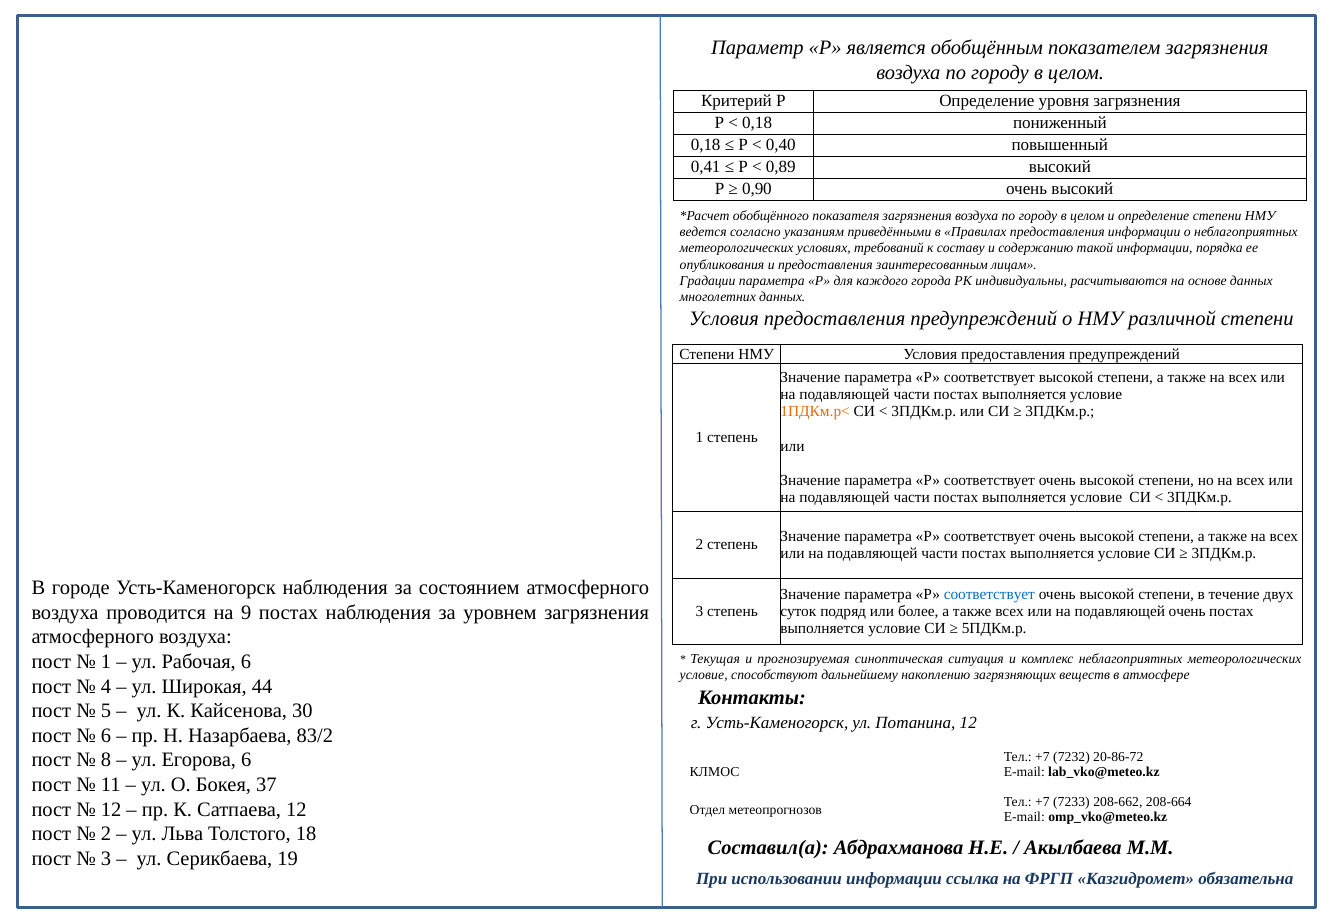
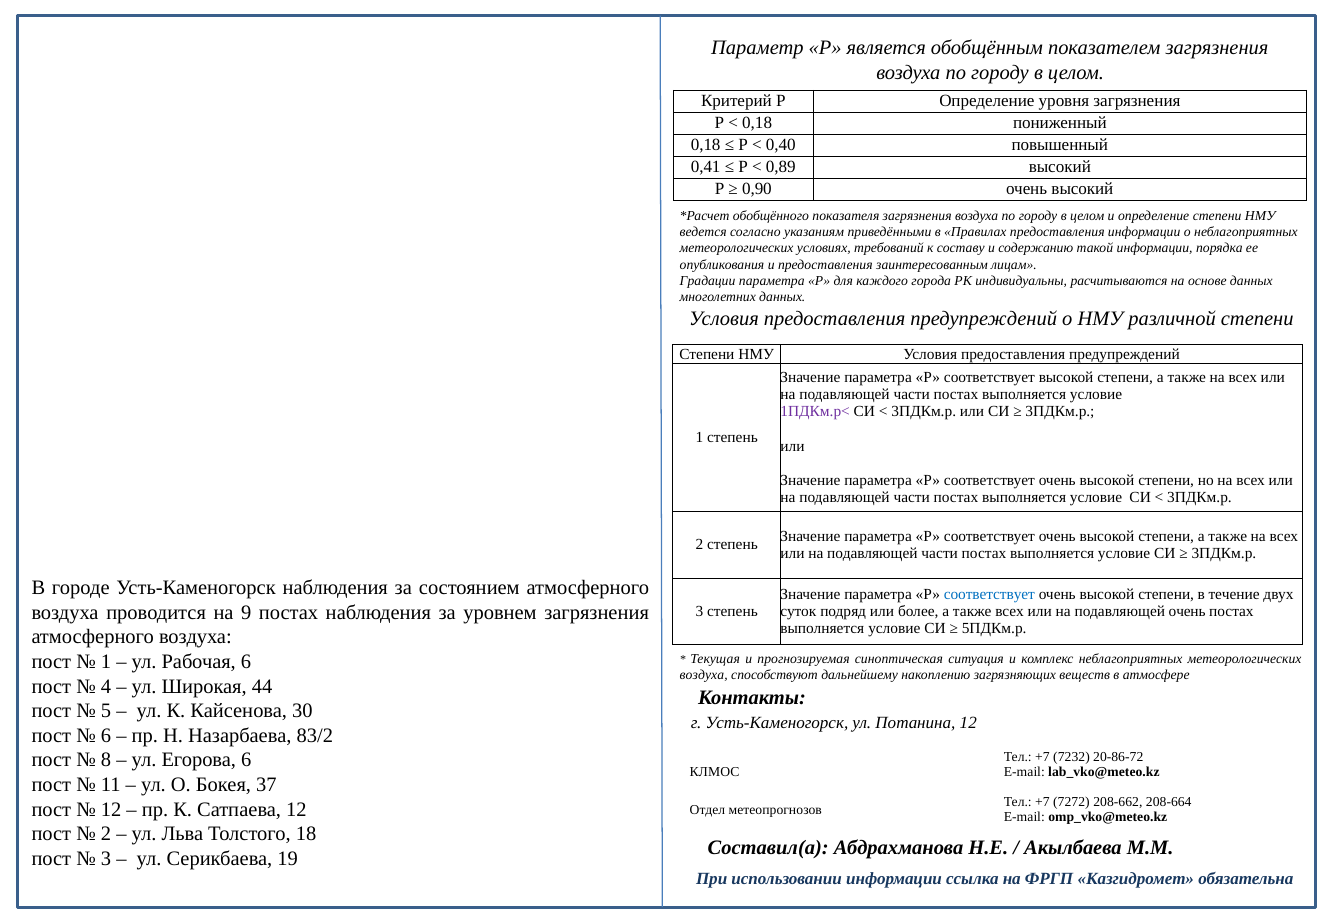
1ПДКм.р< colour: orange -> purple
условие at (704, 675): условие -> воздуха
7233: 7233 -> 7272
